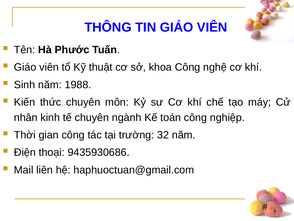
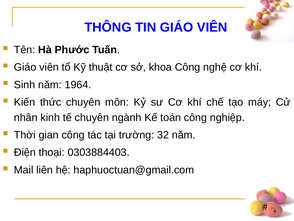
1988: 1988 -> 1964
9435930686: 9435930686 -> 0303884403
